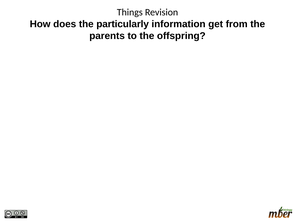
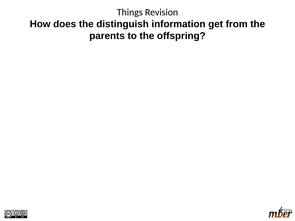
particularly: particularly -> distinguish
